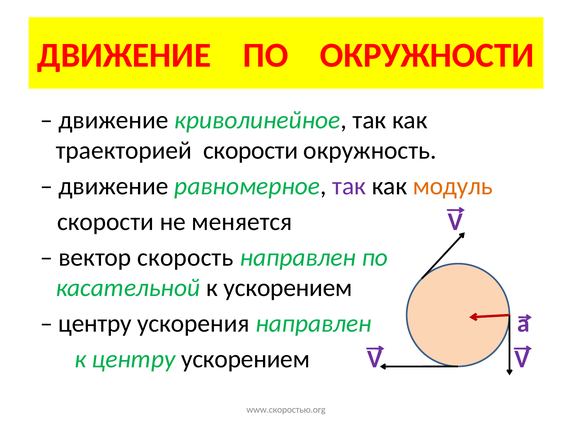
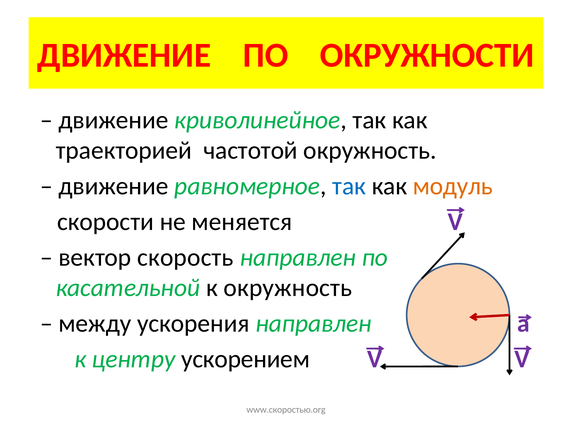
траекторией скорости: скорости -> частотой
так at (349, 186) colour: purple -> blue
к ускорением: ускорением -> окружность
центру at (95, 323): центру -> между
